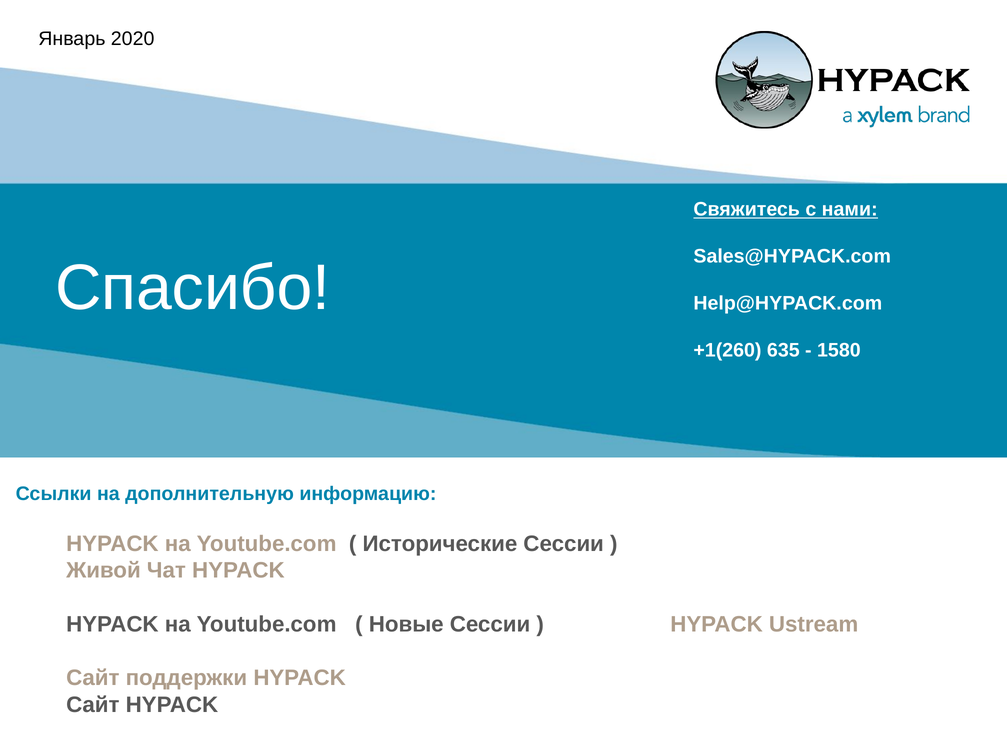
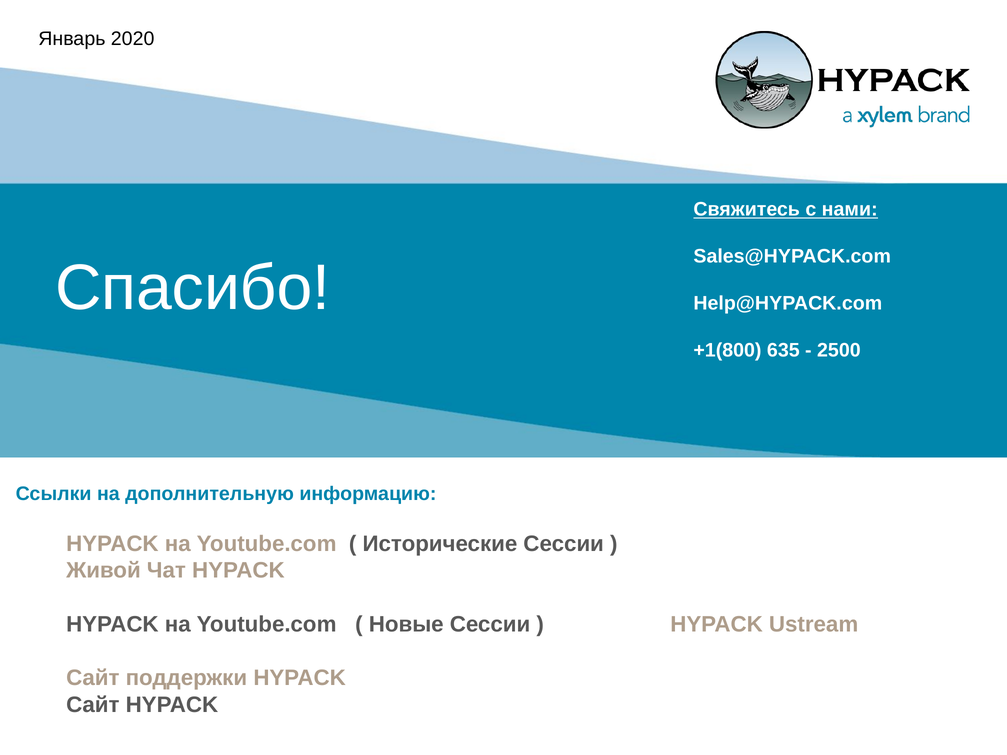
+1(260: +1(260 -> +1(800
1580: 1580 -> 2500
